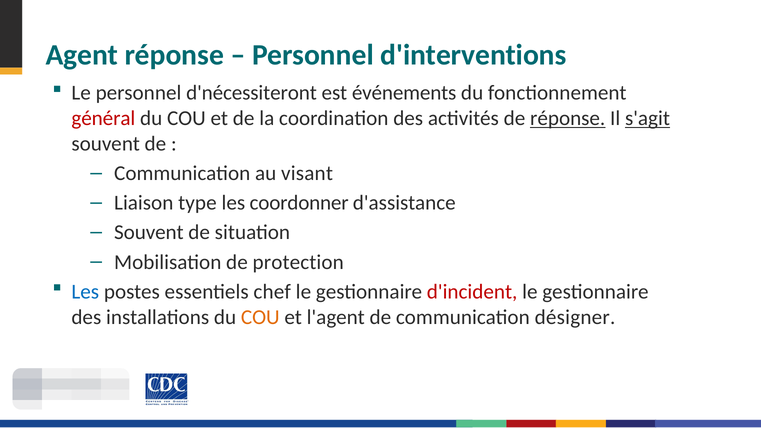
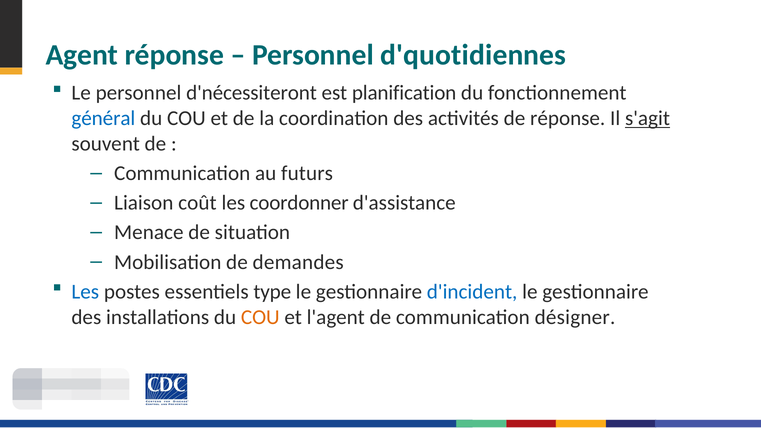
d'interventions: d'interventions -> d'quotidiennes
événements: événements -> planification
général colour: red -> blue
réponse at (568, 118) underline: present -> none
visant: visant -> futurs
type: type -> coût
Souvent at (149, 233): Souvent -> Menace
protection: protection -> demandes
chef: chef -> type
d'incident colour: red -> blue
